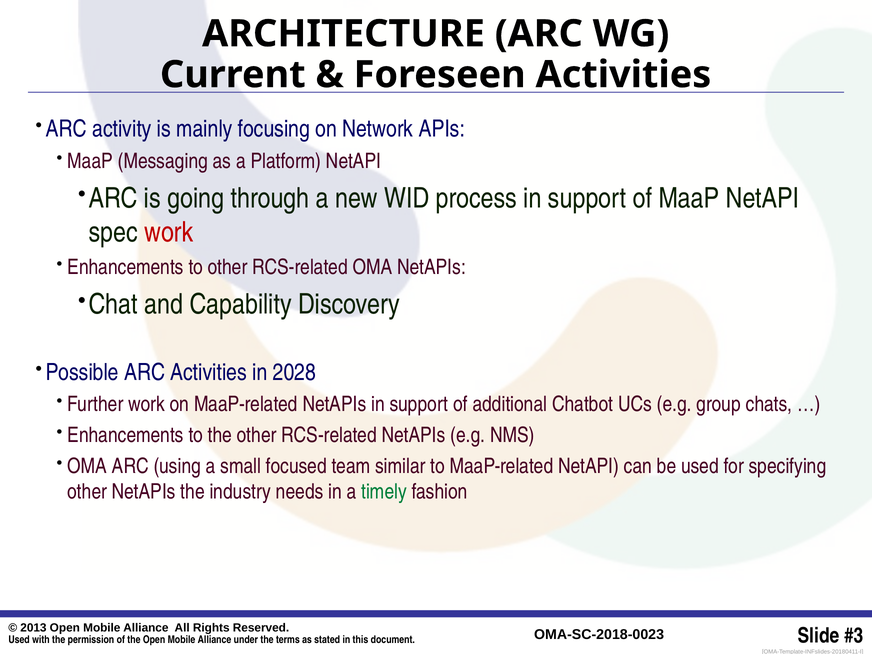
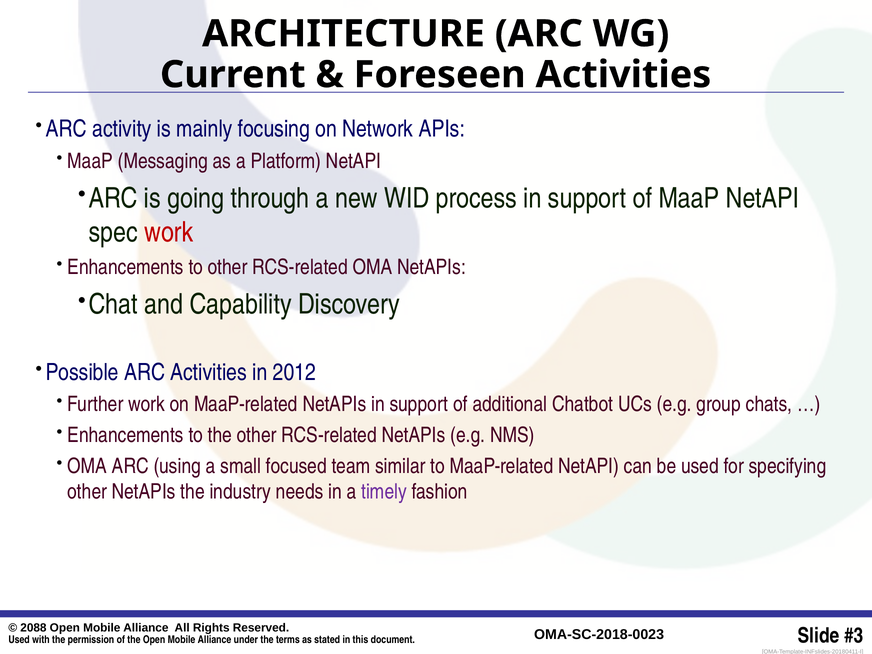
2028: 2028 -> 2012
timely colour: green -> purple
2013: 2013 -> 2088
